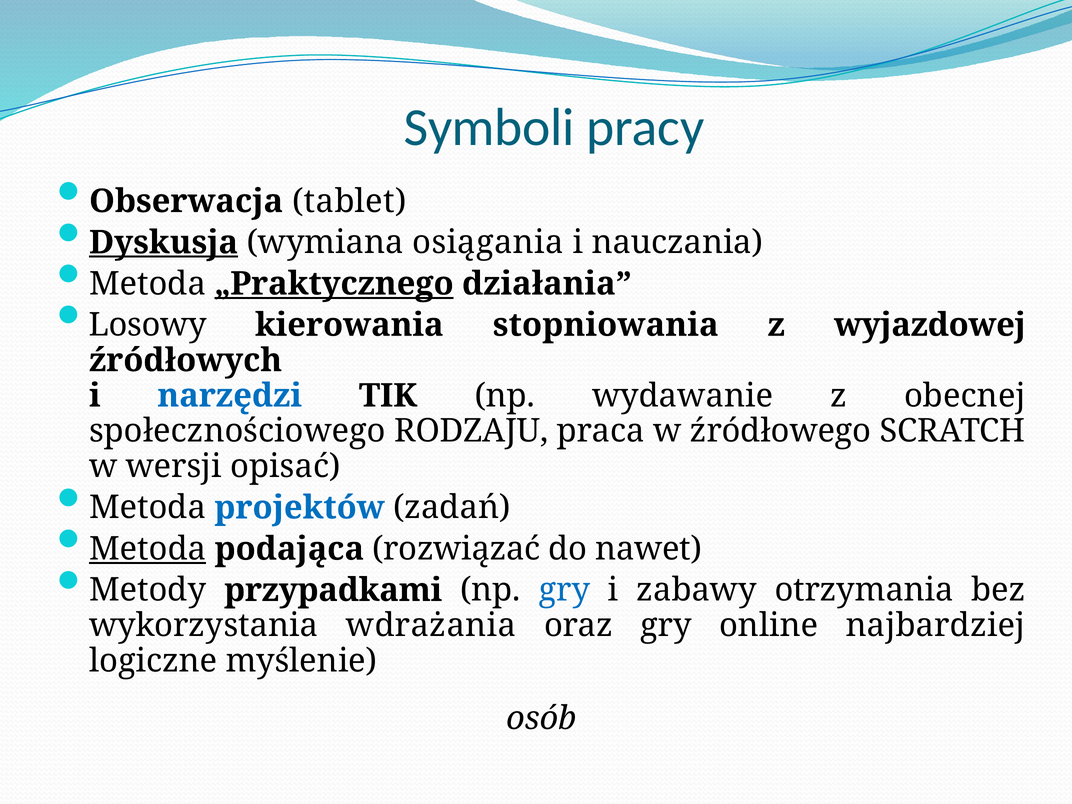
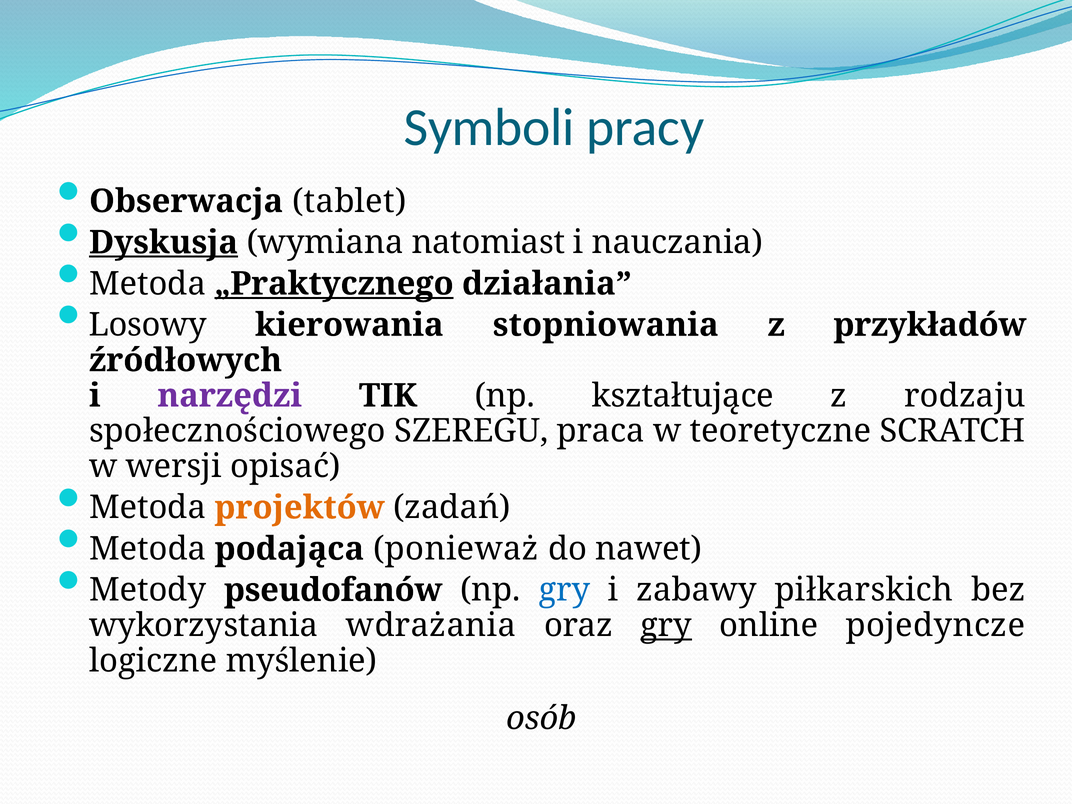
osiągania: osiągania -> natomiast
wyjazdowej: wyjazdowej -> przykładów
narzędzi colour: blue -> purple
wydawanie: wydawanie -> kształtujące
obecnej: obecnej -> rodzaju
RODZAJU: RODZAJU -> SZEREGU
źródłowego: źródłowego -> teoretyczne
projektów colour: blue -> orange
Metoda at (148, 549) underline: present -> none
rozwiązać: rozwiązać -> ponieważ
przypadkami: przypadkami -> pseudofanów
otrzymania: otrzymania -> piłkarskich
gry at (666, 626) underline: none -> present
najbardziej: najbardziej -> pojedyncze
